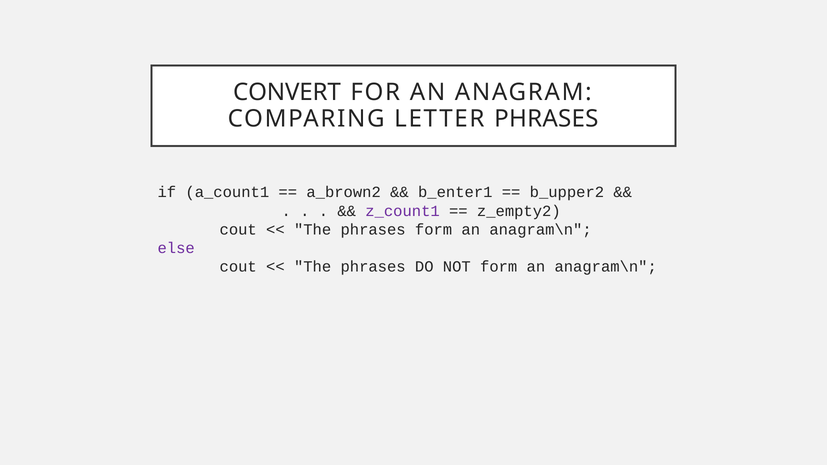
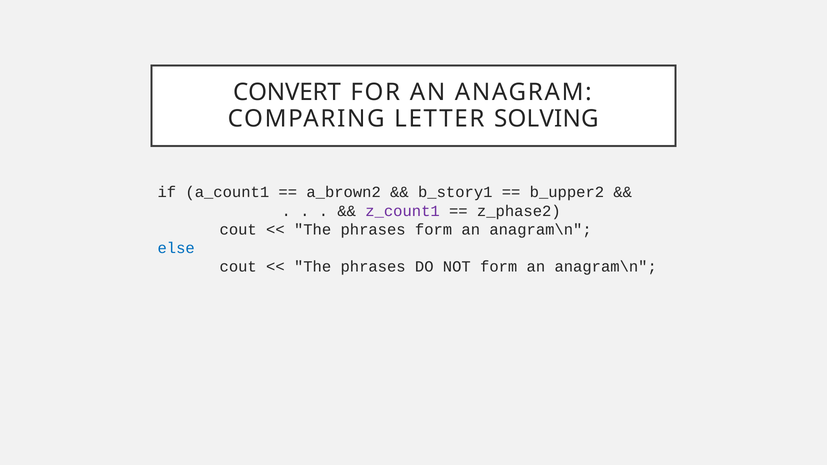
LETTER PHRASES: PHRASES -> SOLVING
b_enter1: b_enter1 -> b_story1
z_empty2: z_empty2 -> z_phase2
else colour: purple -> blue
